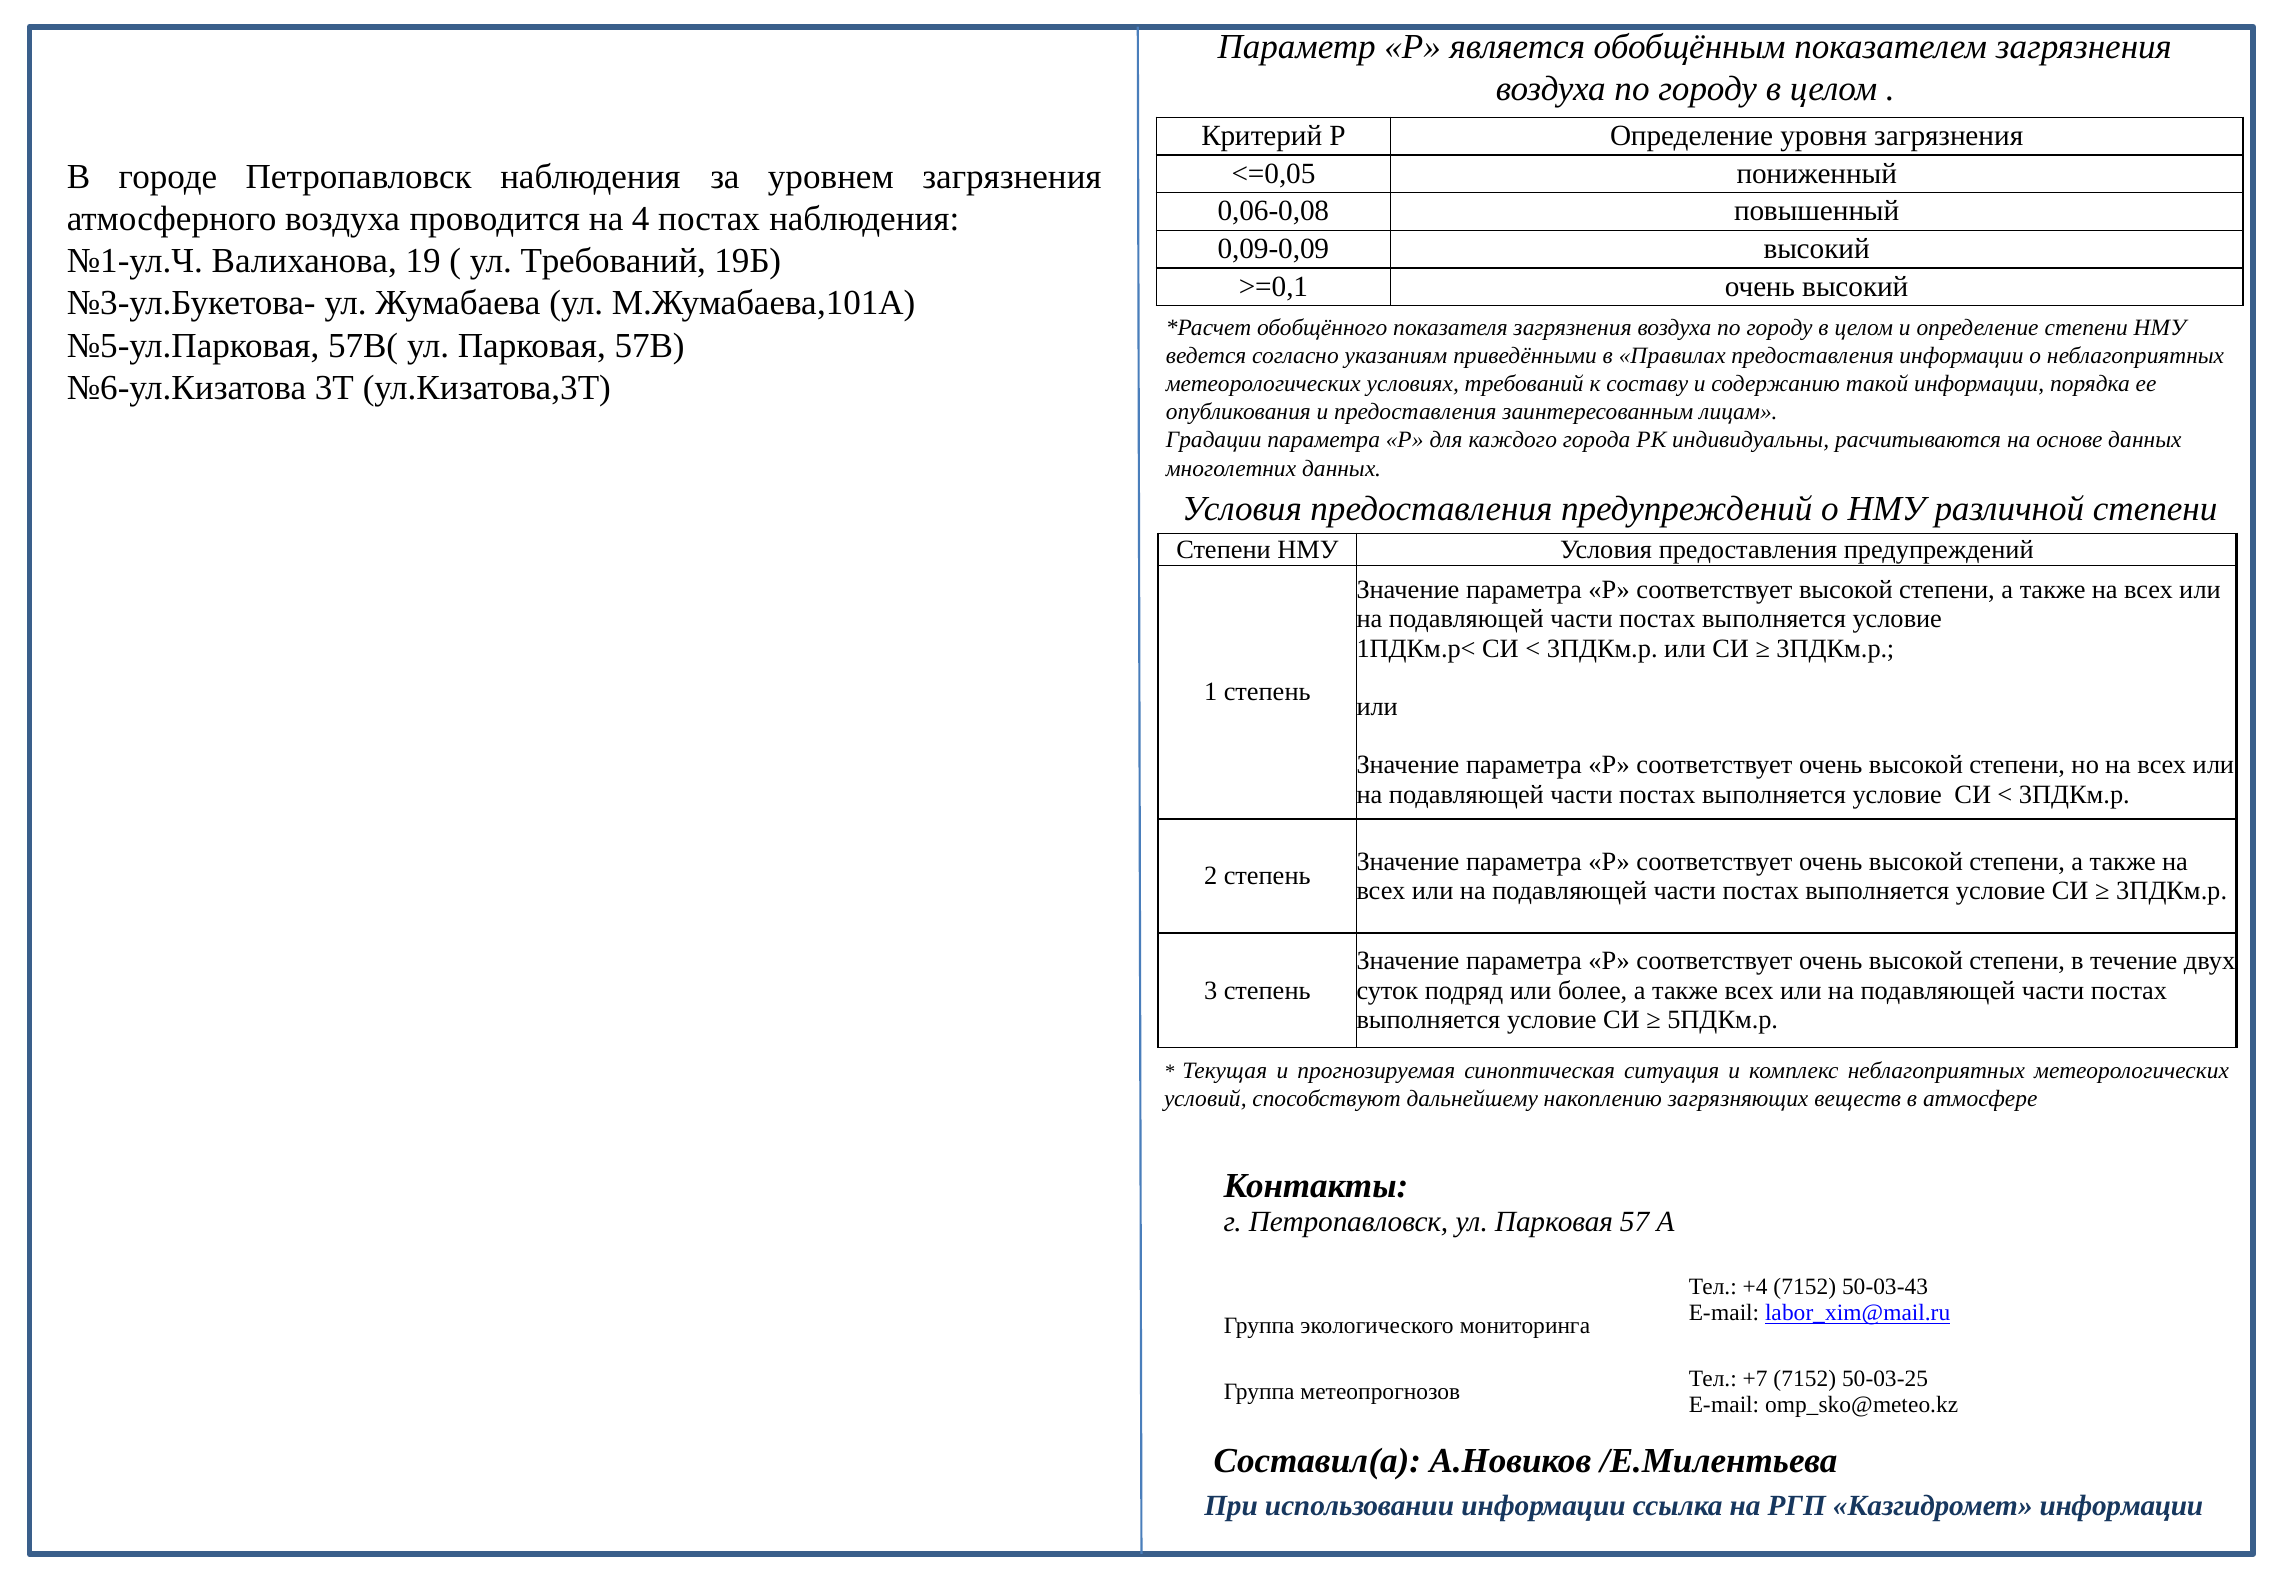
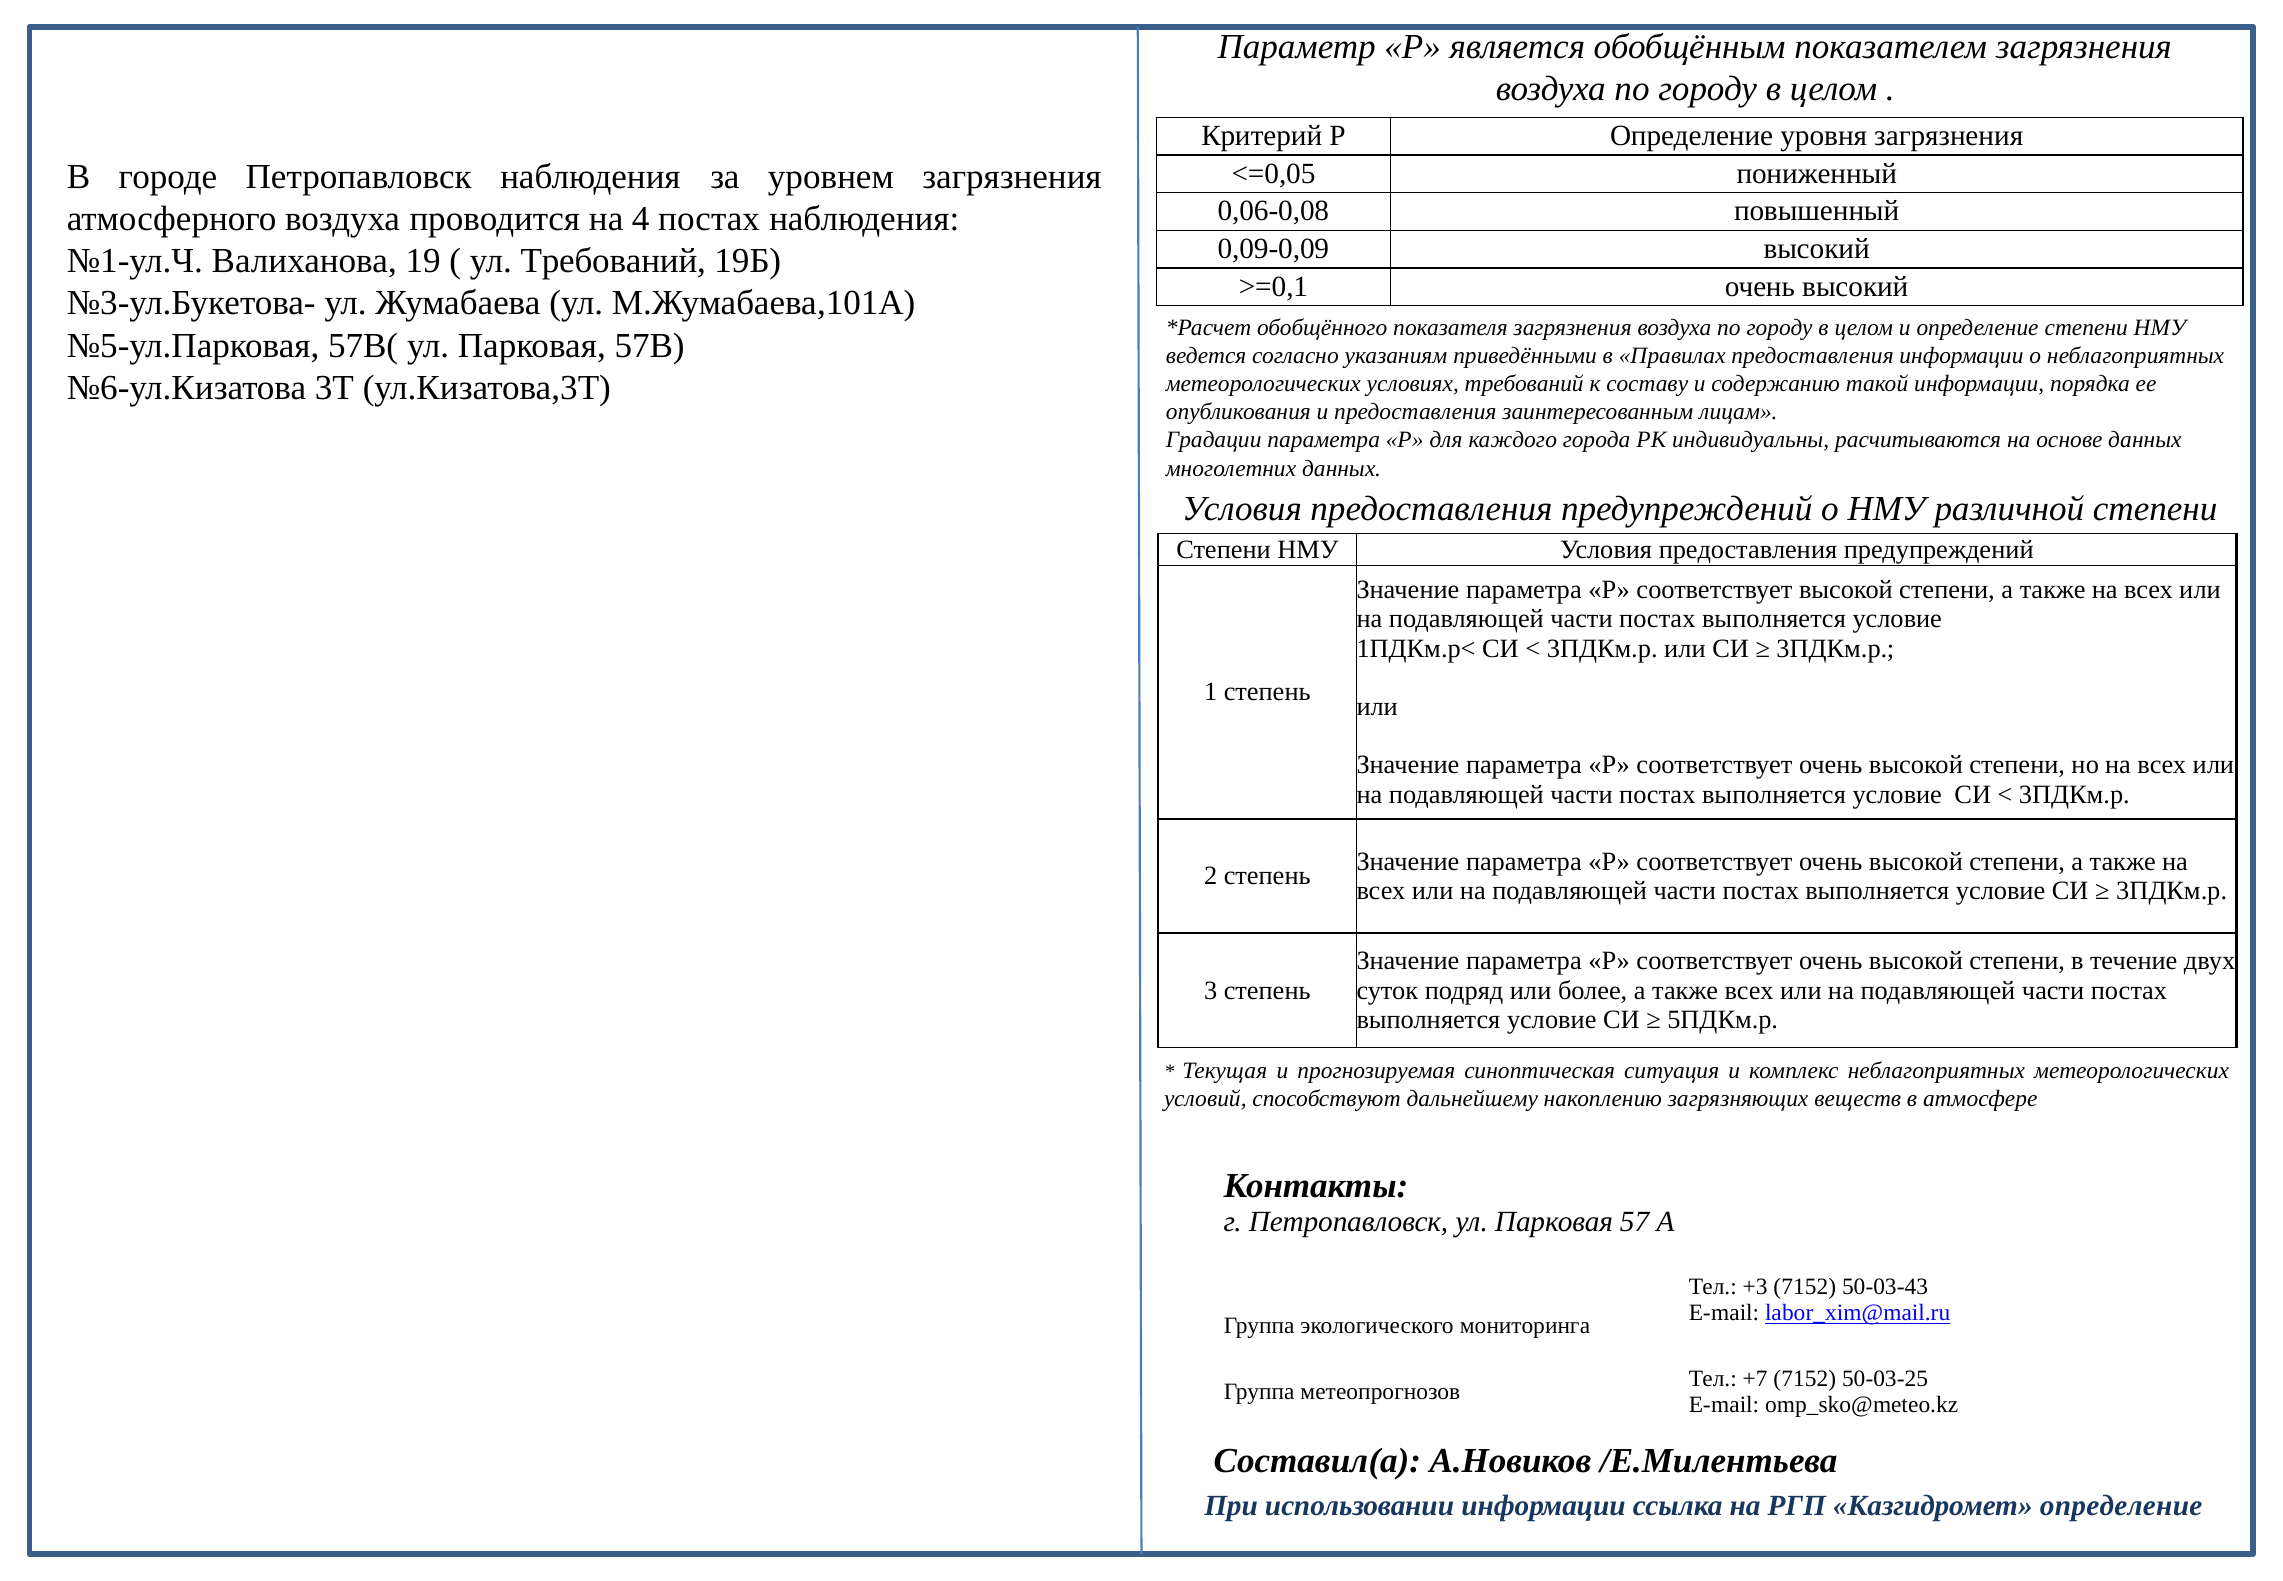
+4: +4 -> +3
Казгидромет информации: информации -> определение
